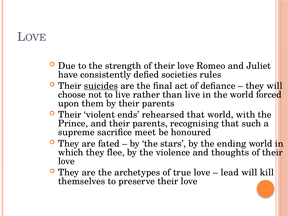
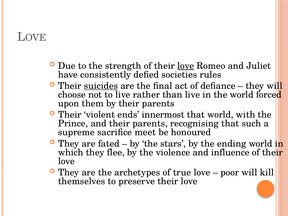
love at (186, 66) underline: none -> present
rehearsed: rehearsed -> innermost
thoughts: thoughts -> influence
lead: lead -> poor
